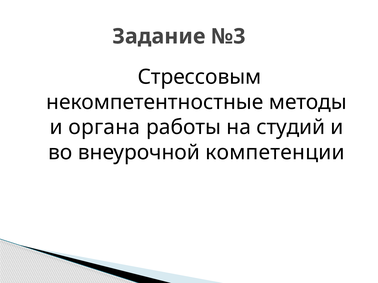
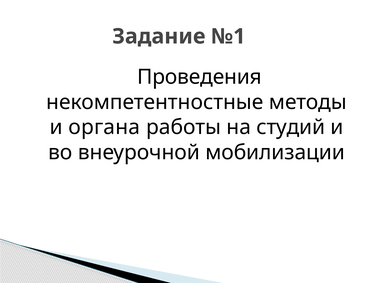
№3: №3 -> №1
Стрессовым: Стрессовым -> Проведения
компетенции: компетенции -> мобилизации
